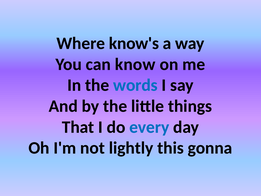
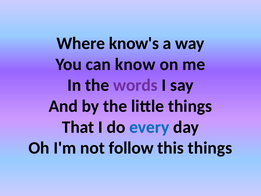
words colour: blue -> purple
lightly: lightly -> follow
this gonna: gonna -> things
